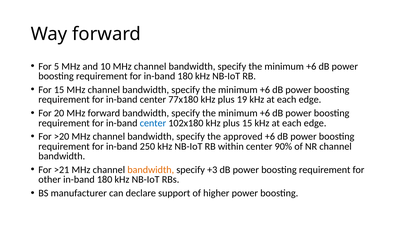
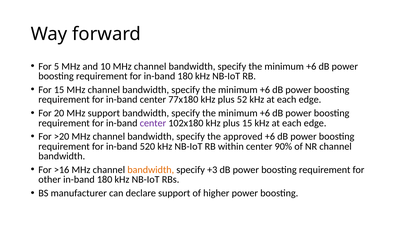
19: 19 -> 52
MHz forward: forward -> support
center at (153, 123) colour: blue -> purple
250: 250 -> 520
>21: >21 -> >16
